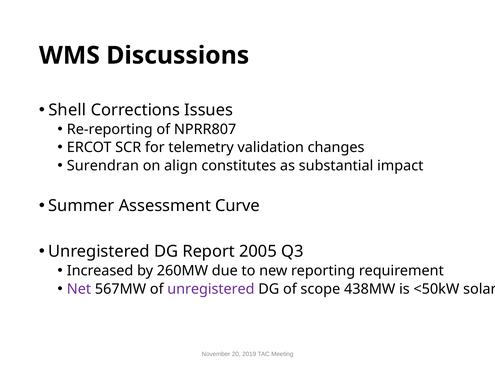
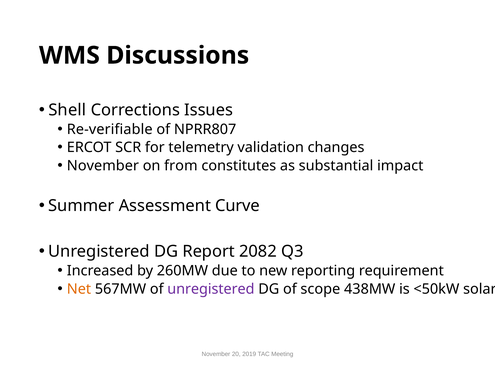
Re-reporting: Re-reporting -> Re-verifiable
Surendran at (103, 166): Surendran -> November
align: align -> from
2005: 2005 -> 2082
Net colour: purple -> orange
